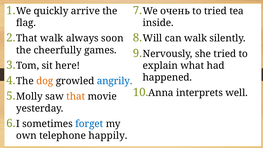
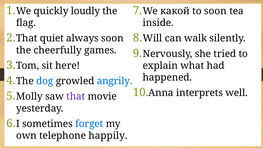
arrive: arrive -> loudly
очень: очень -> какой
to tried: tried -> soon
That walk: walk -> quiet
dog colour: orange -> blue
that at (76, 96) colour: orange -> purple
